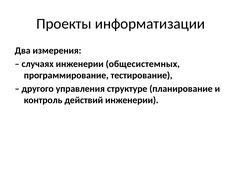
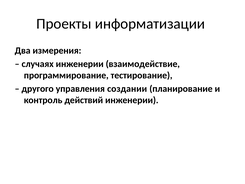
общесистемных: общесистемных -> взаимодействие
структуре: структуре -> создании
